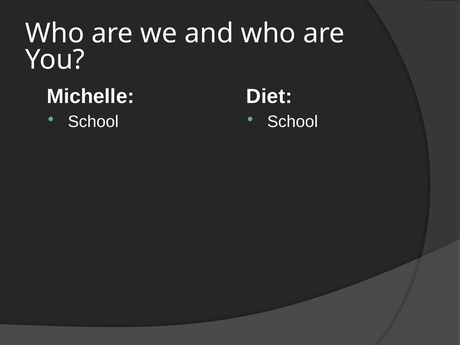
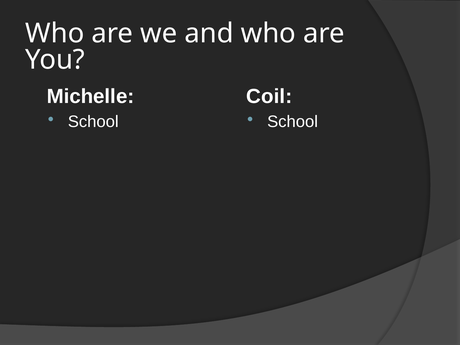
Diet: Diet -> Coil
